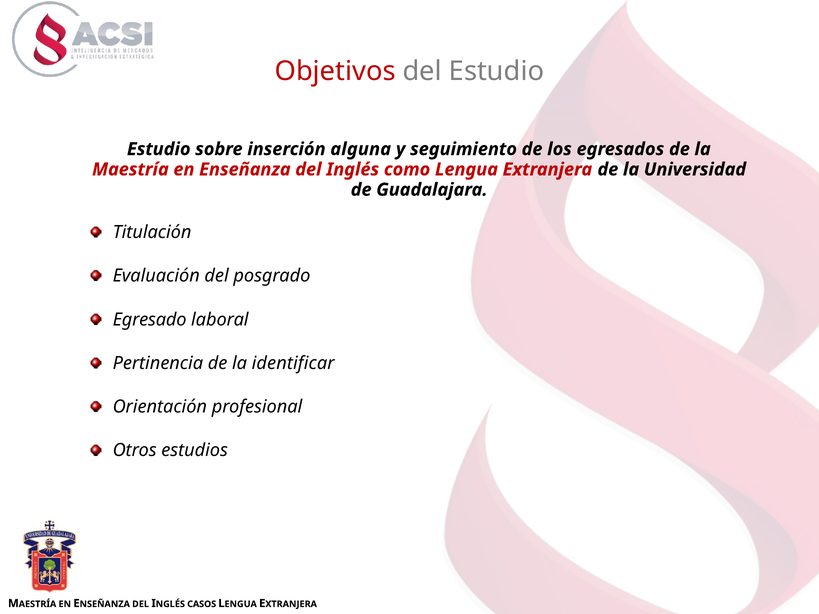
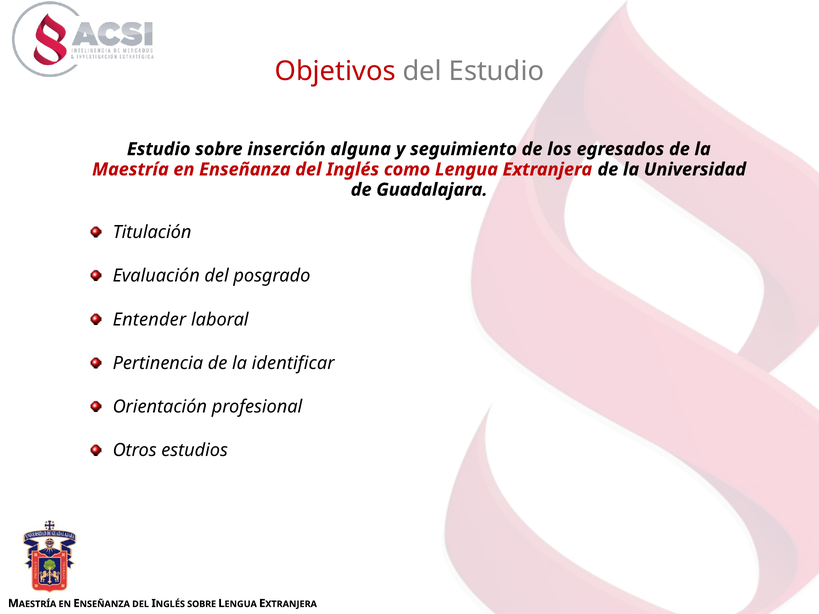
Egresado: Egresado -> Entender
INGLÉS CASOS: CASOS -> SOBRE
